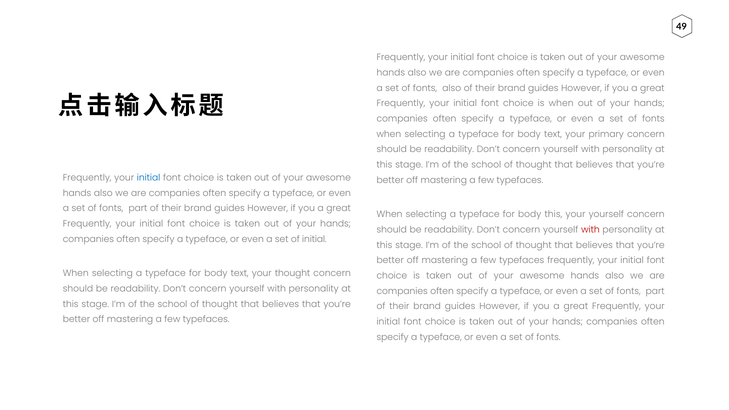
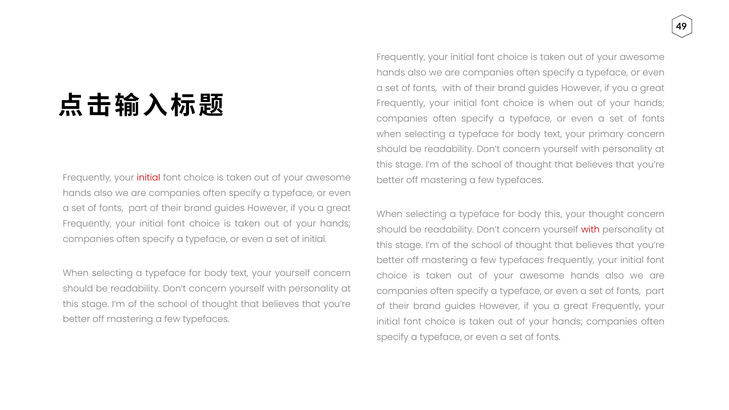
fonts also: also -> with
initial at (149, 178) colour: blue -> red
your yourself: yourself -> thought
your thought: thought -> yourself
